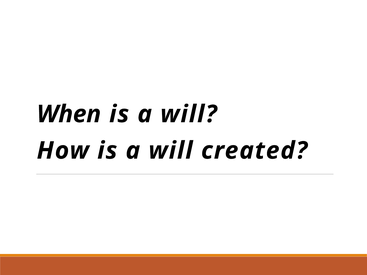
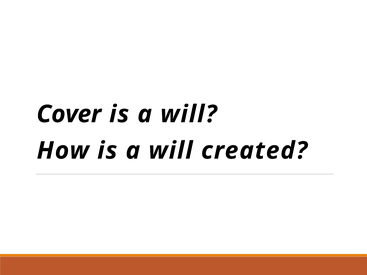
When: When -> Cover
